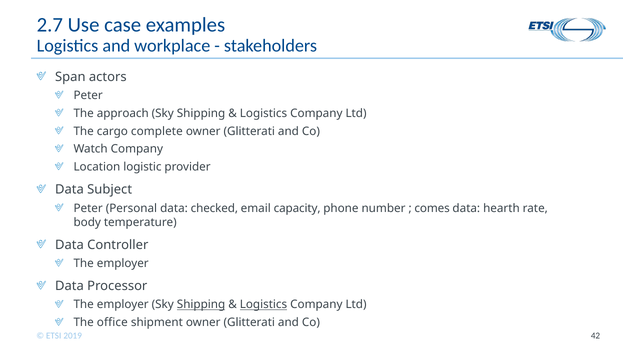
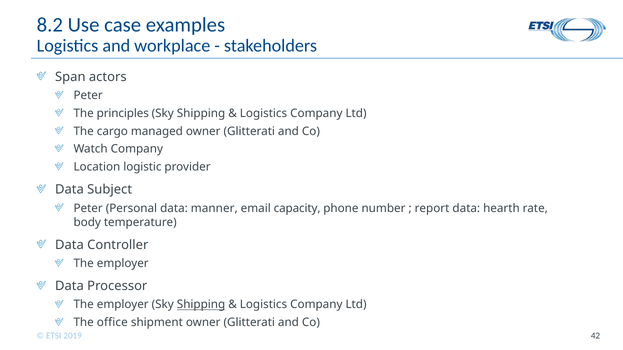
2.7: 2.7 -> 8.2
approach: approach -> principles
complete: complete -> managed
checked: checked -> manner
comes: comes -> report
Logistics at (263, 305) underline: present -> none
